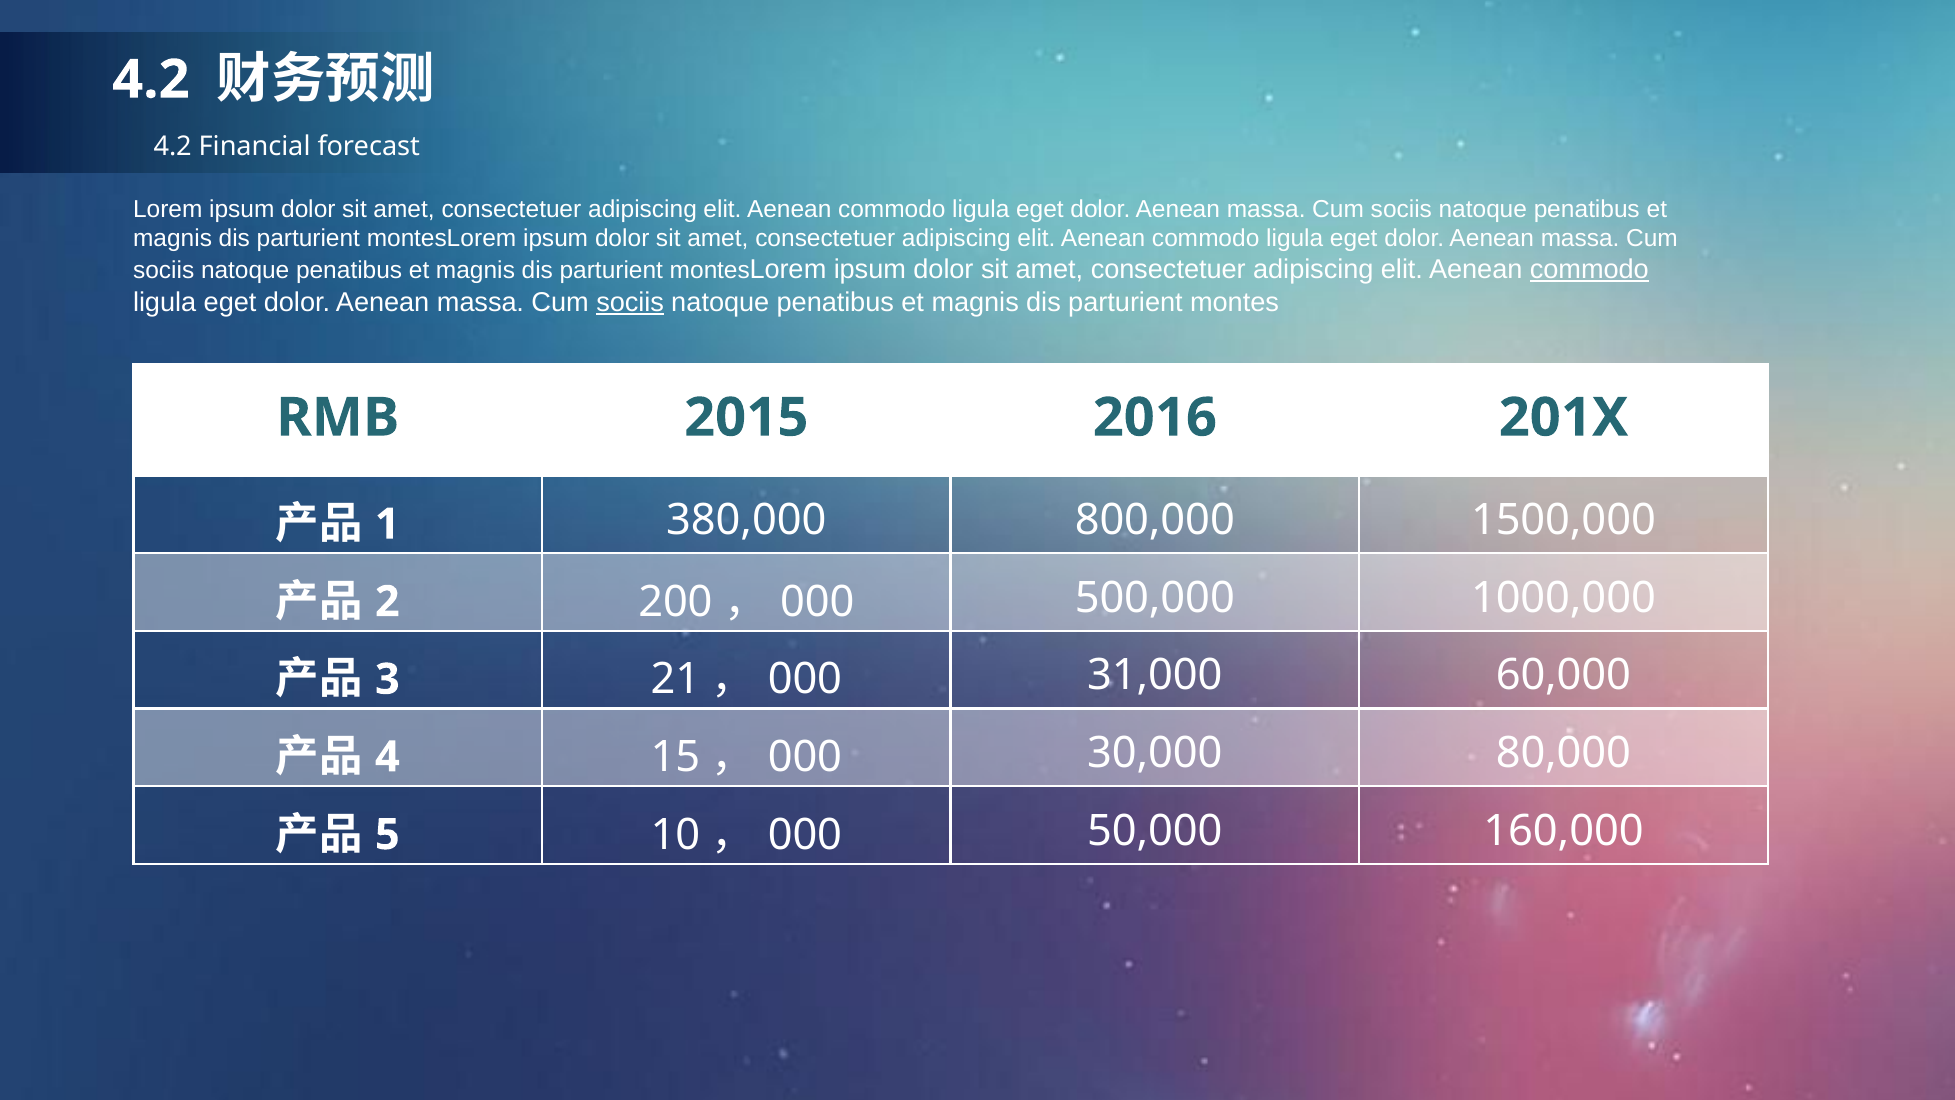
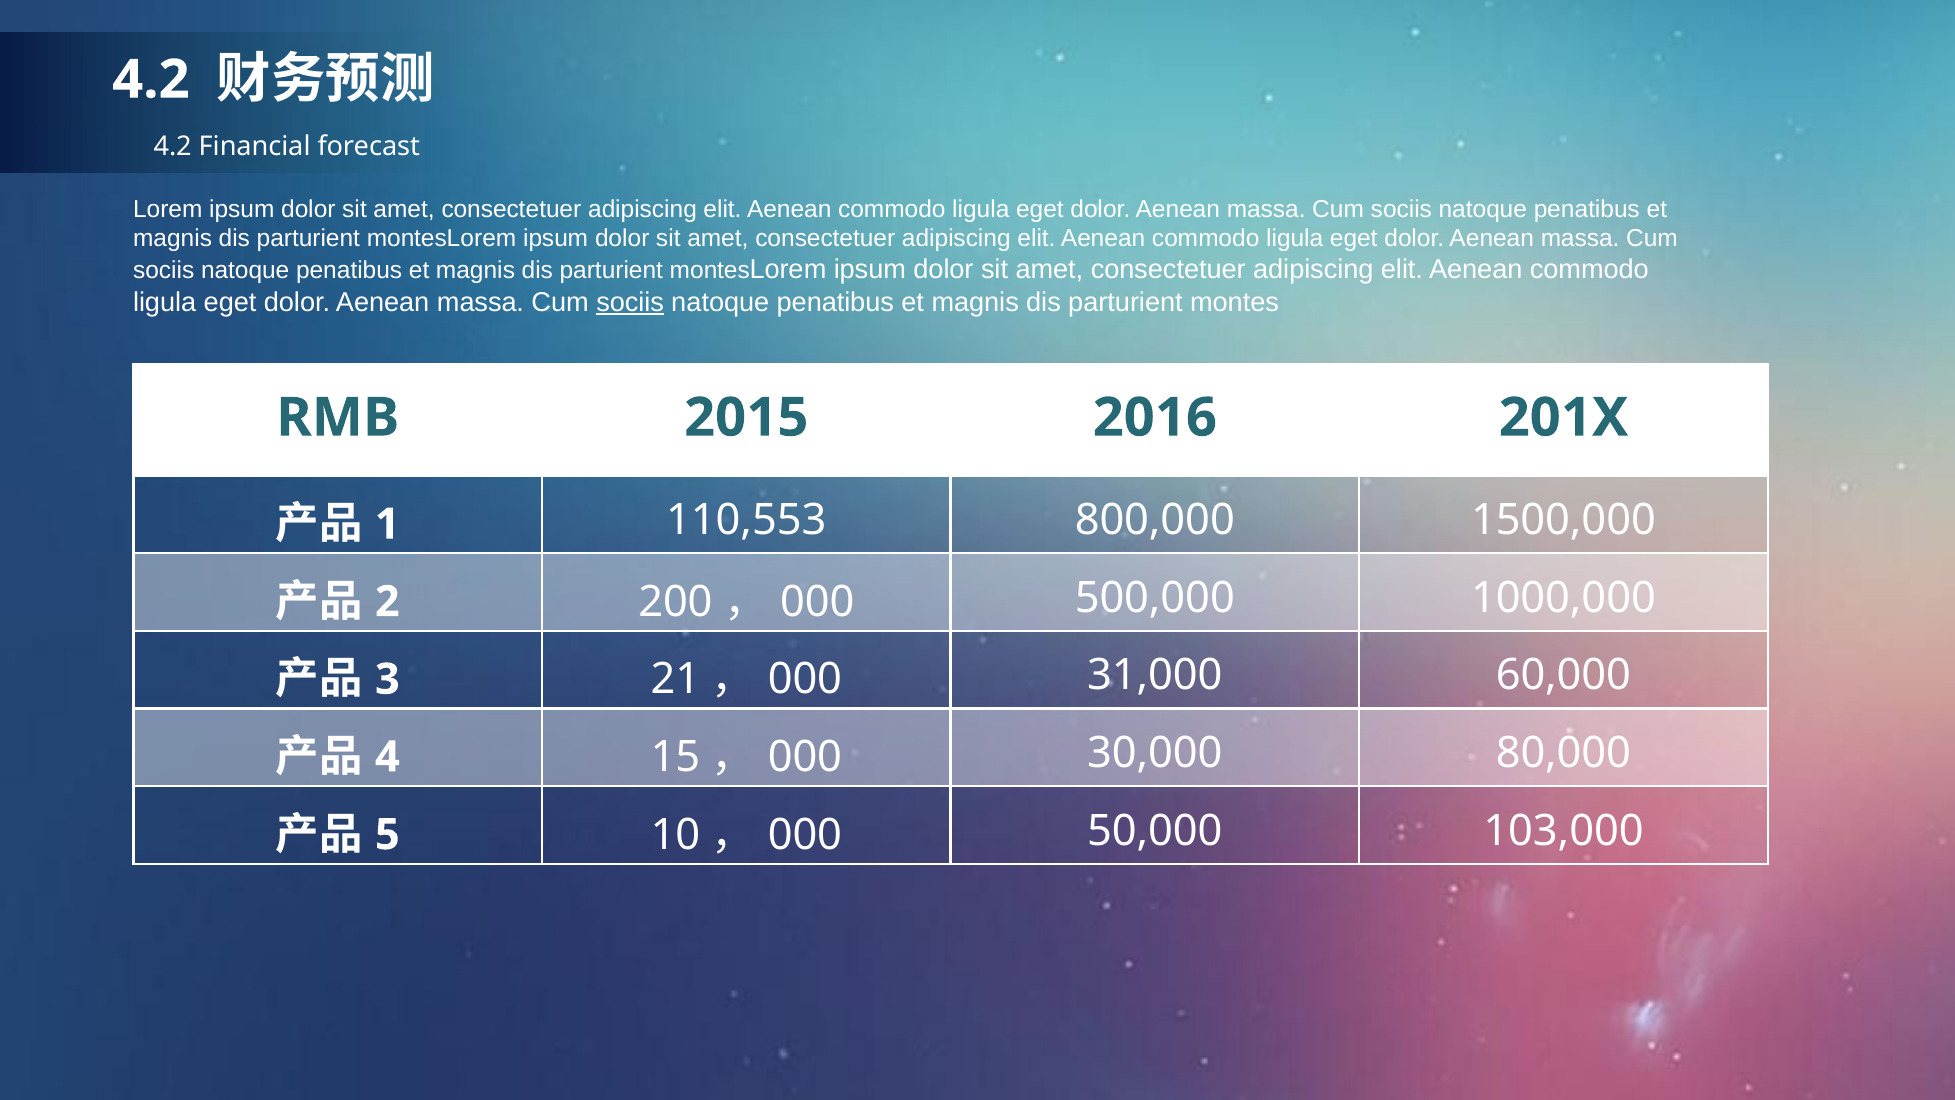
commodo at (1589, 270) underline: present -> none
380,000: 380,000 -> 110,553
160,000: 160,000 -> 103,000
